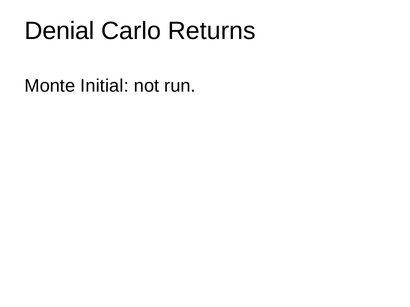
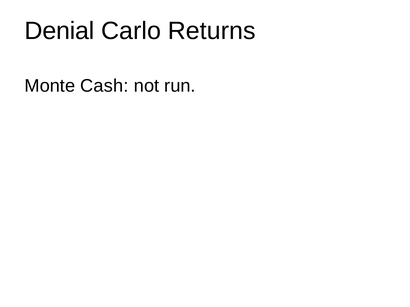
Initial: Initial -> Cash
